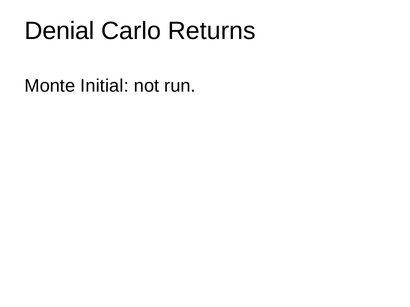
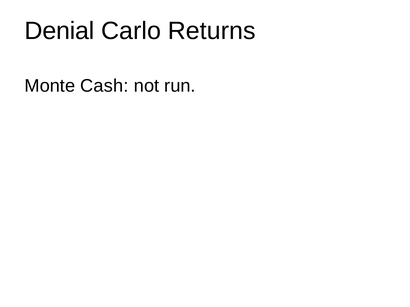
Initial: Initial -> Cash
